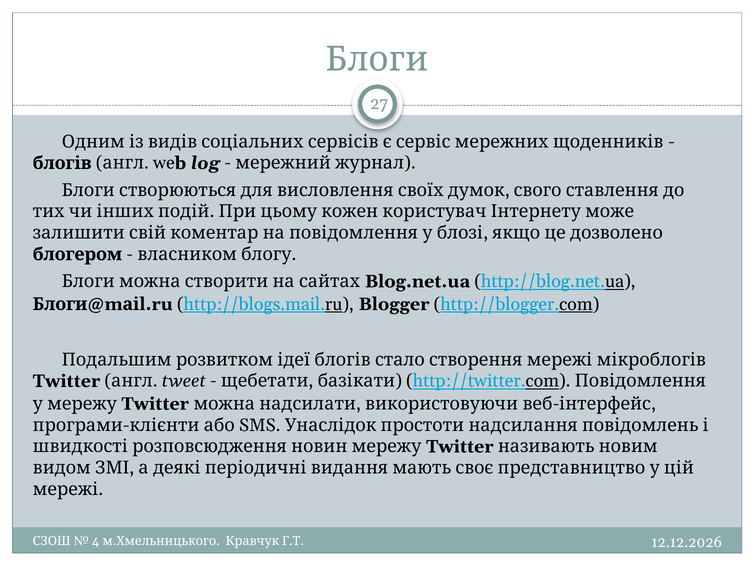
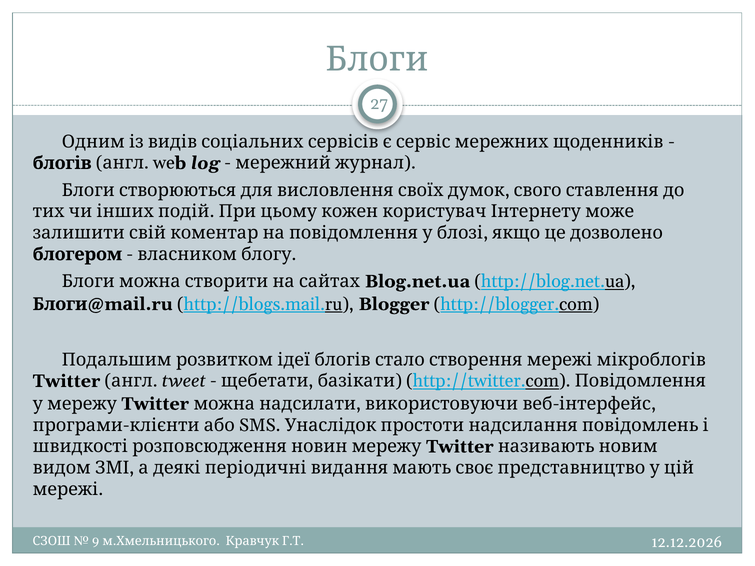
4: 4 -> 9
